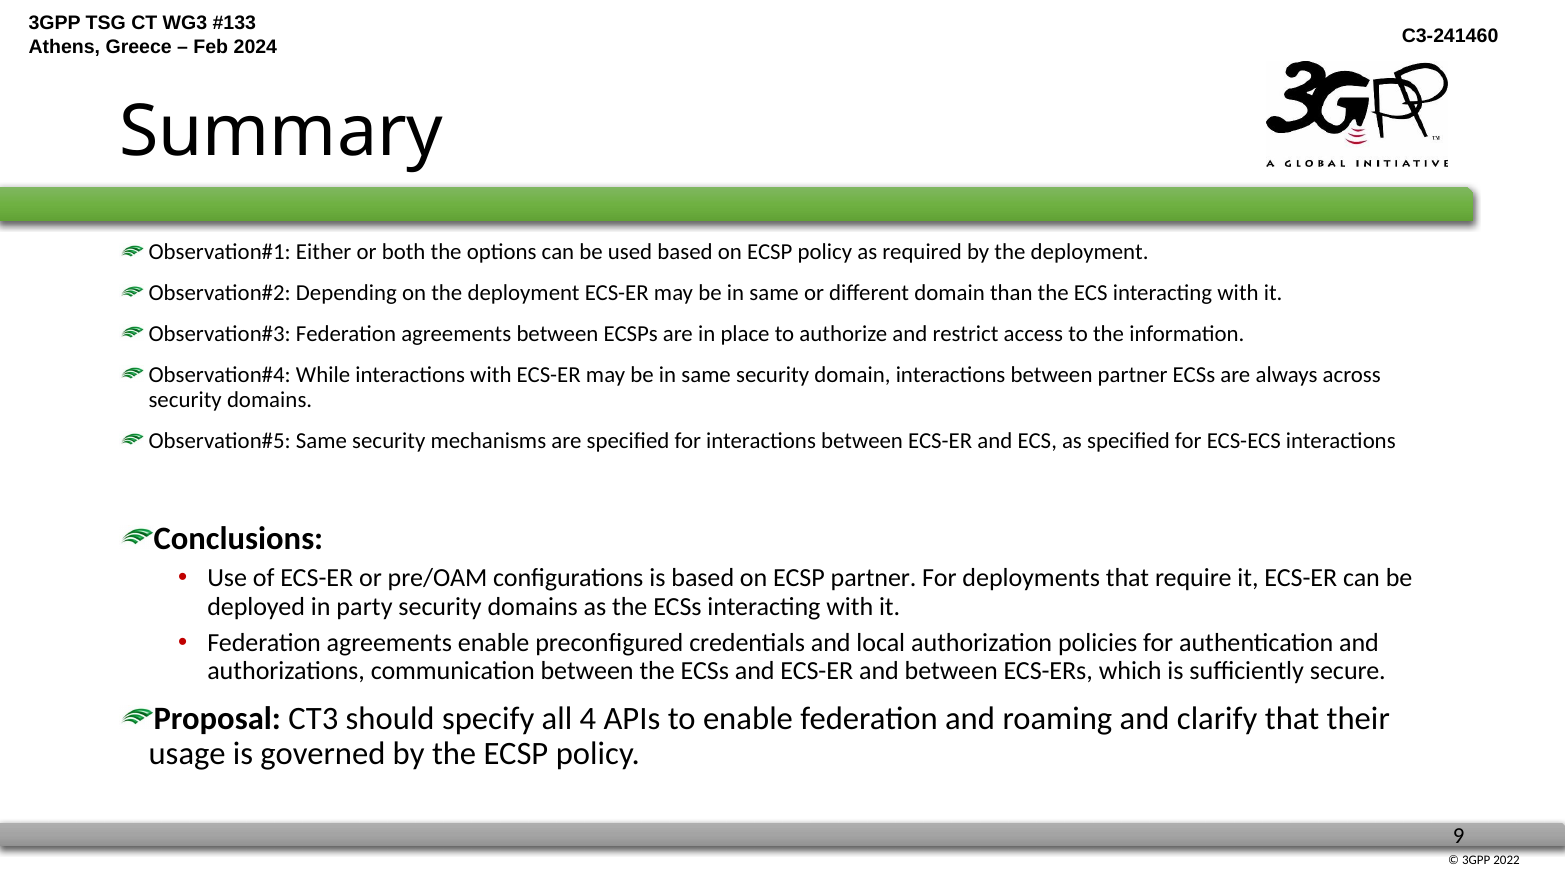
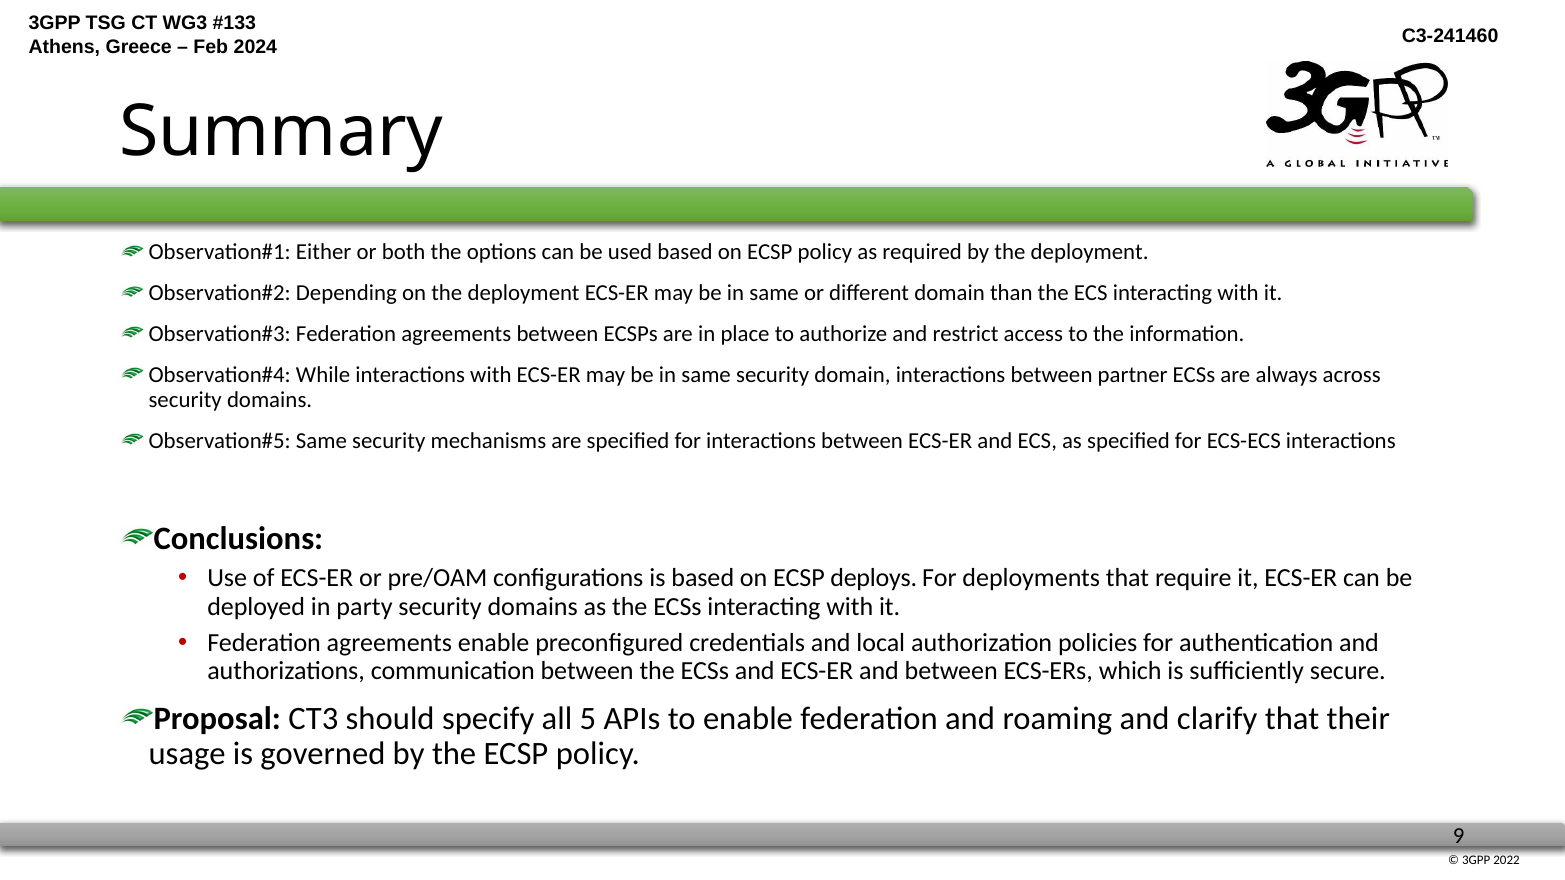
ECSP partner: partner -> deploys
4: 4 -> 5
